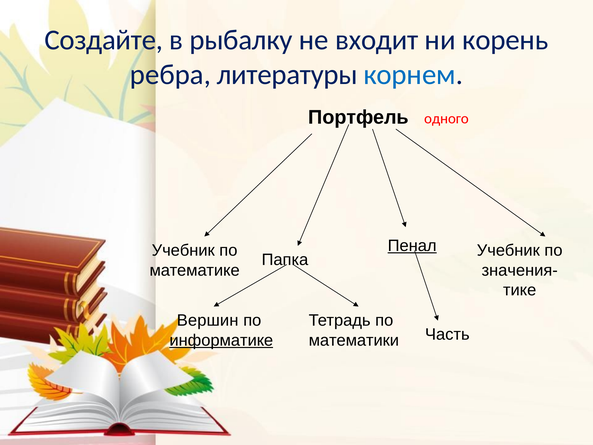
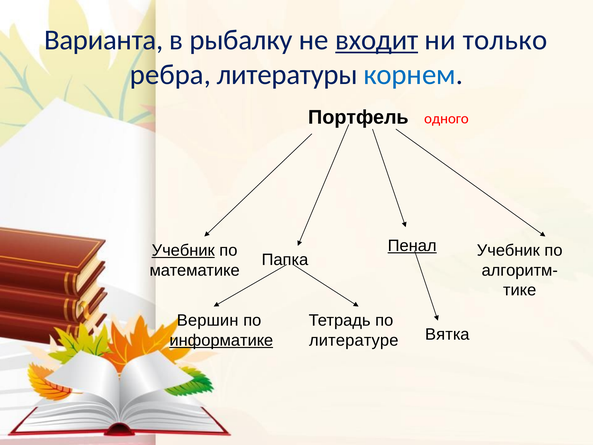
Создайте: Создайте -> Варианта
входит underline: none -> present
корень: корень -> только
Учебник at (183, 250) underline: none -> present
значения-: значения- -> алгоритм-
Часть: Часть -> Вятка
математики: математики -> литературе
